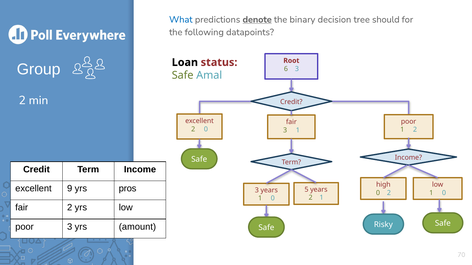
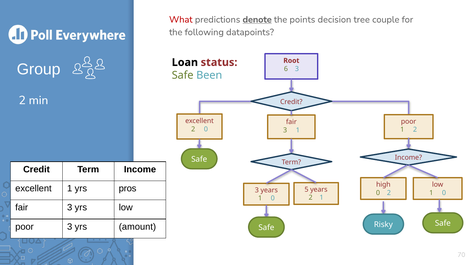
What colour: blue -> red
binary: binary -> points
should: should -> couple
Amal: Amal -> Been
excellent 9: 9 -> 1
2 at (70, 208): 2 -> 3
